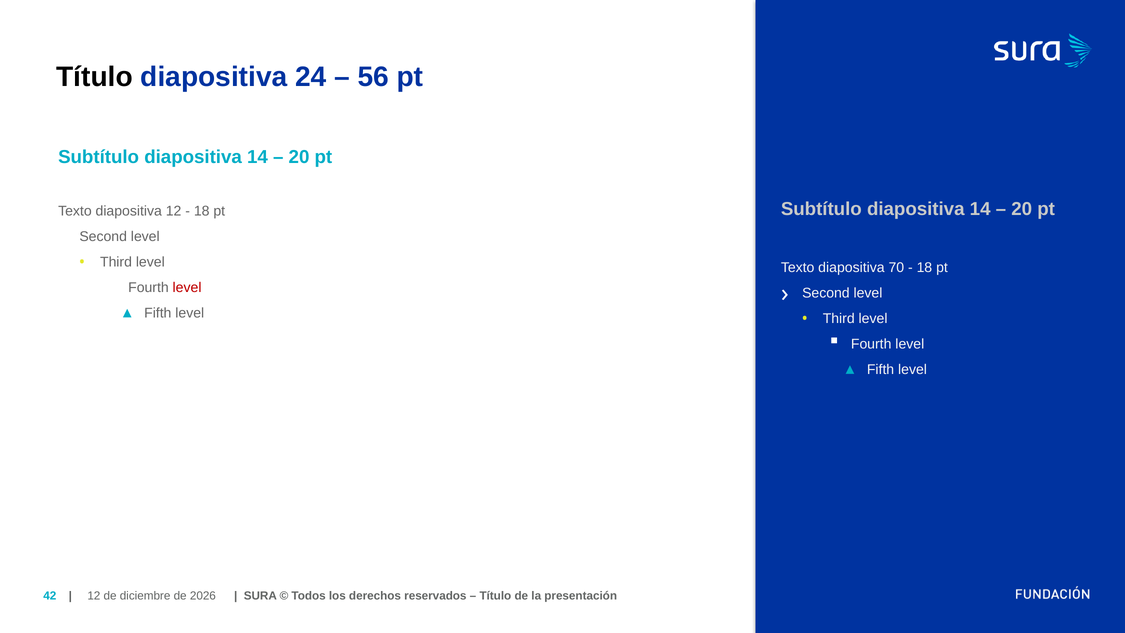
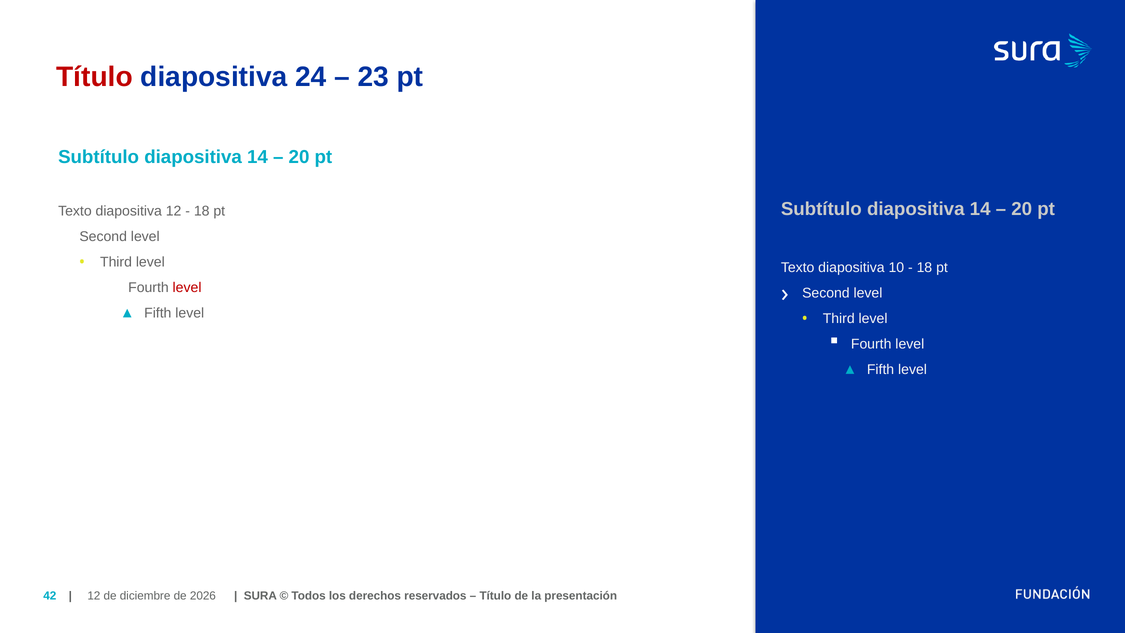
Título at (94, 77) colour: black -> red
56: 56 -> 23
70: 70 -> 10
